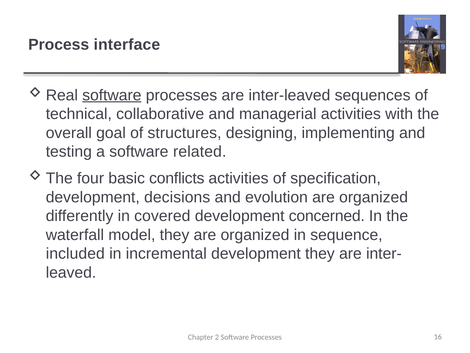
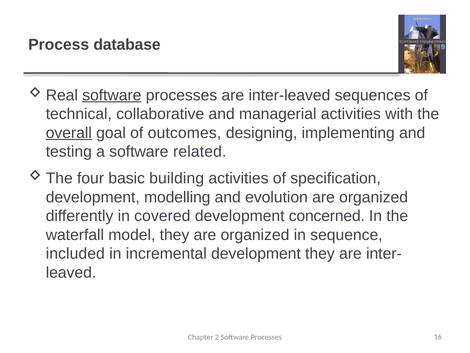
interface: interface -> database
overall underline: none -> present
structures: structures -> outcomes
conflicts: conflicts -> building
decisions: decisions -> modelling
